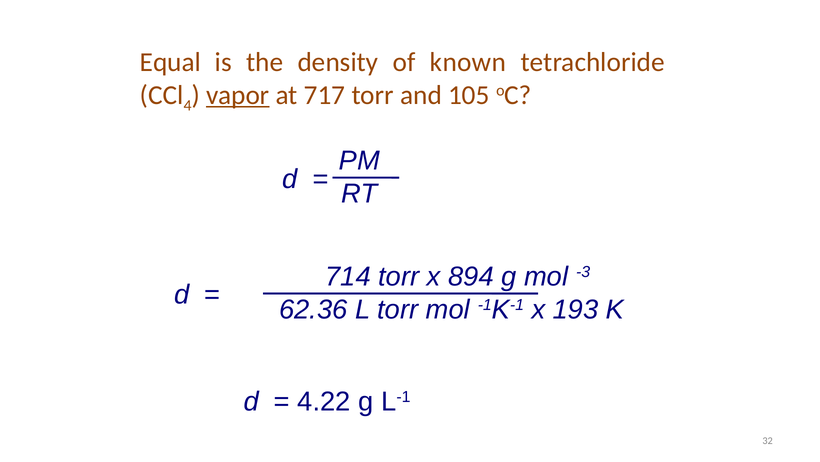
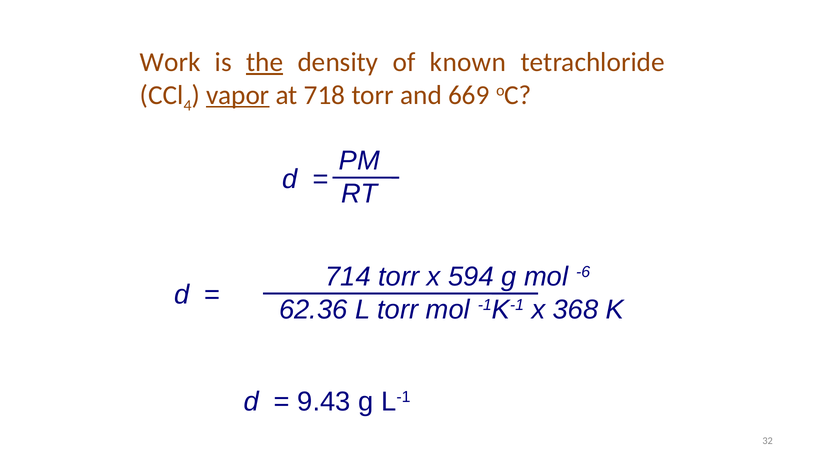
Equal: Equal -> Work
the underline: none -> present
717: 717 -> 718
105: 105 -> 669
894: 894 -> 594
-3: -3 -> -6
193: 193 -> 368
4.22: 4.22 -> 9.43
